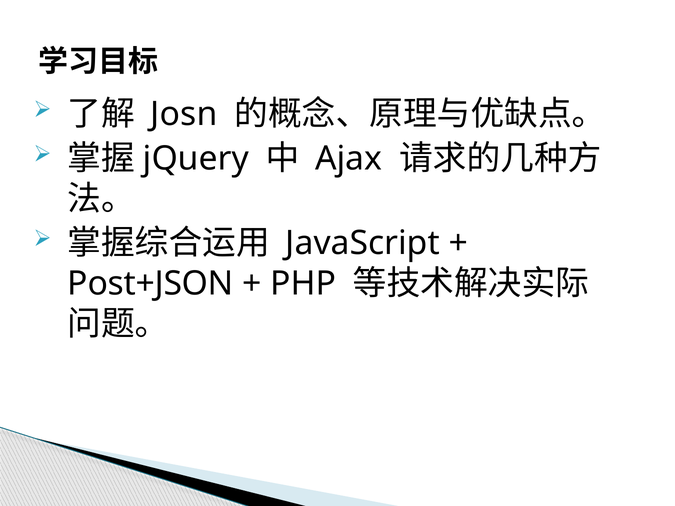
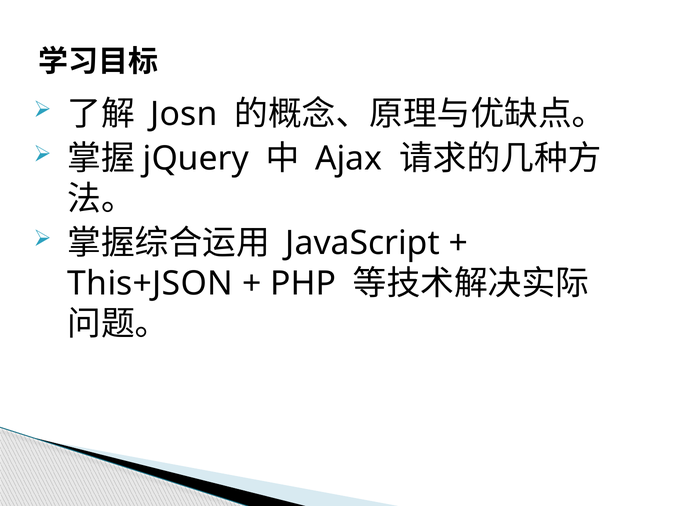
Post+JSON: Post+JSON -> This+JSON
